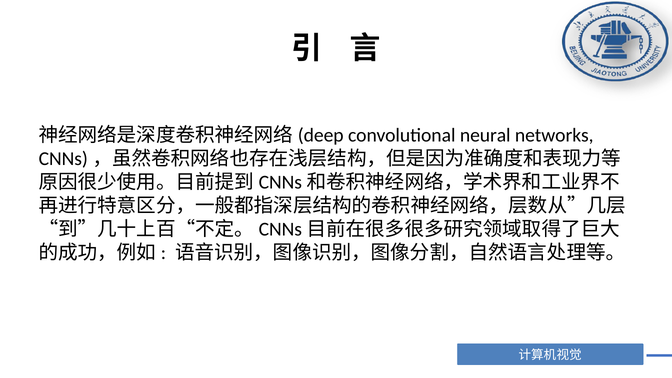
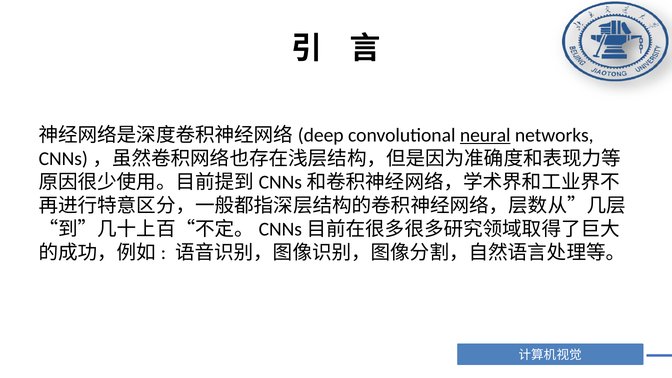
neural underline: none -> present
